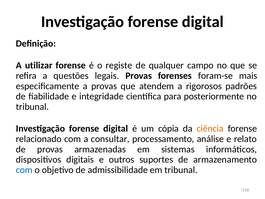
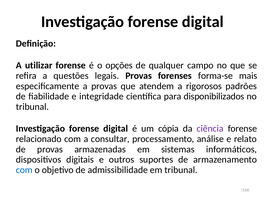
registe: registe -> opções
foram-se: foram-se -> forma-se
posteriormente: posteriormente -> disponibilizados
ciência colour: orange -> purple
